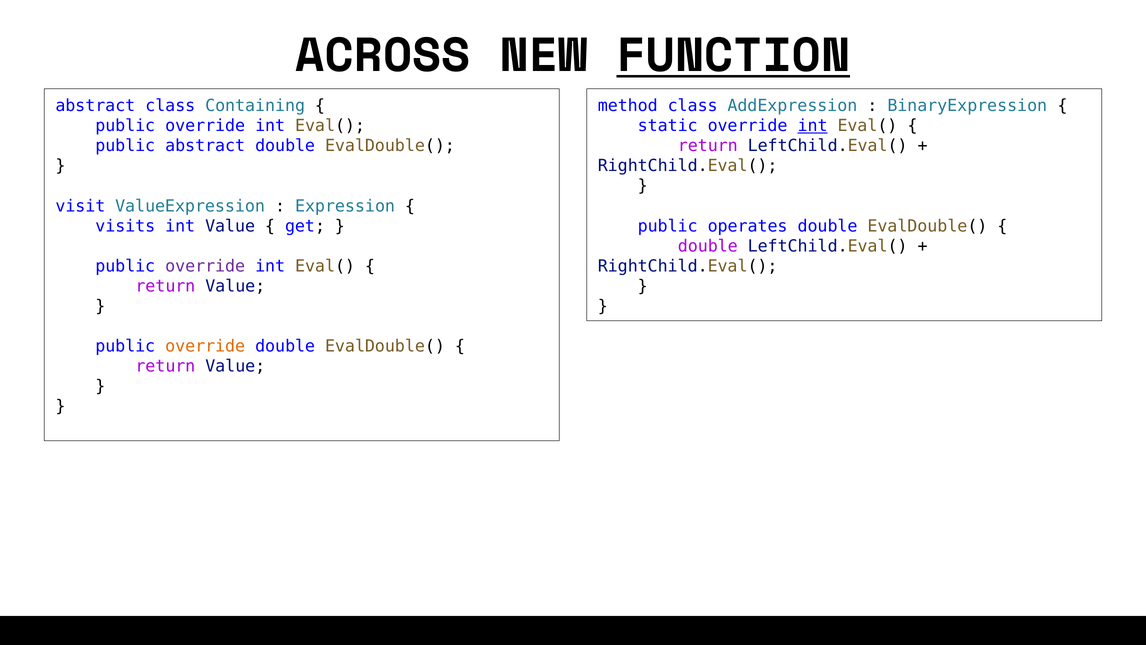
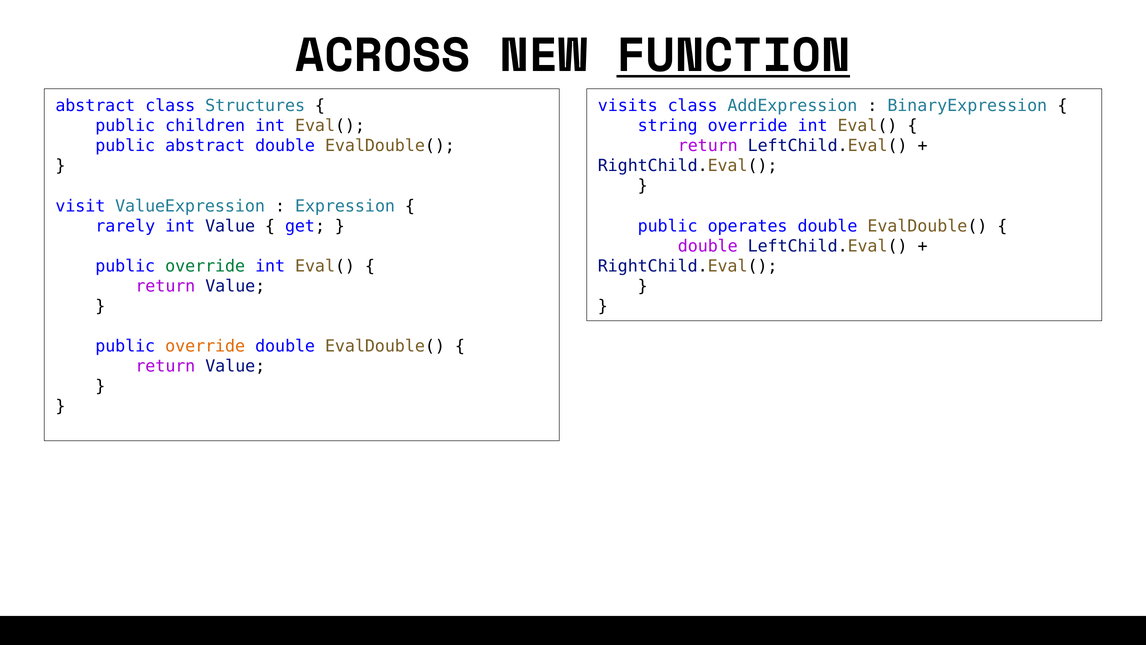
Containing: Containing -> Structures
method: method -> visits
override at (205, 126): override -> children
static: static -> string
int at (813, 126) underline: present -> none
visits: visits -> rarely
override at (205, 266) colour: purple -> green
